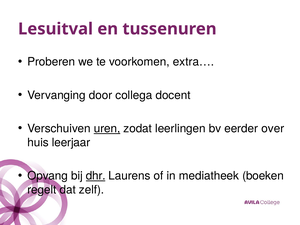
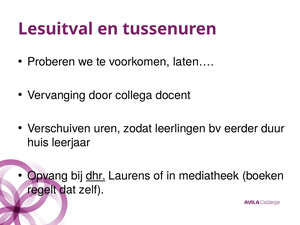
extra…: extra… -> laten…
uren underline: present -> none
over: over -> duur
